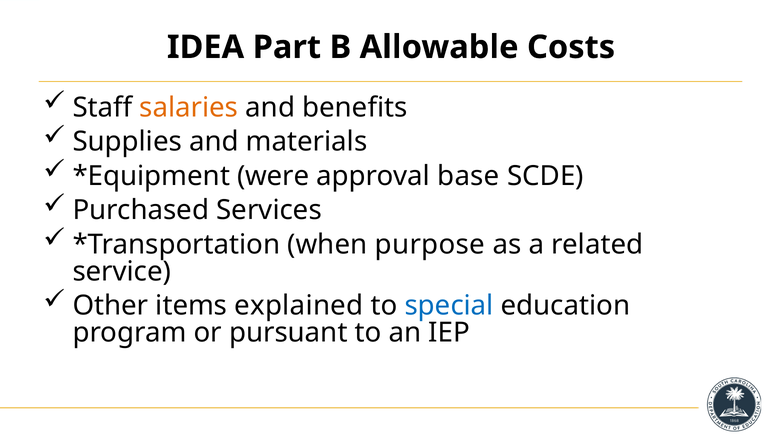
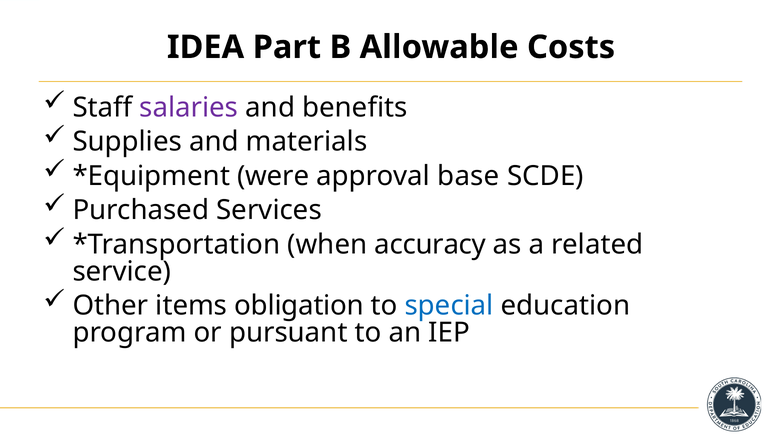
salaries colour: orange -> purple
purpose: purpose -> accuracy
explained: explained -> obligation
